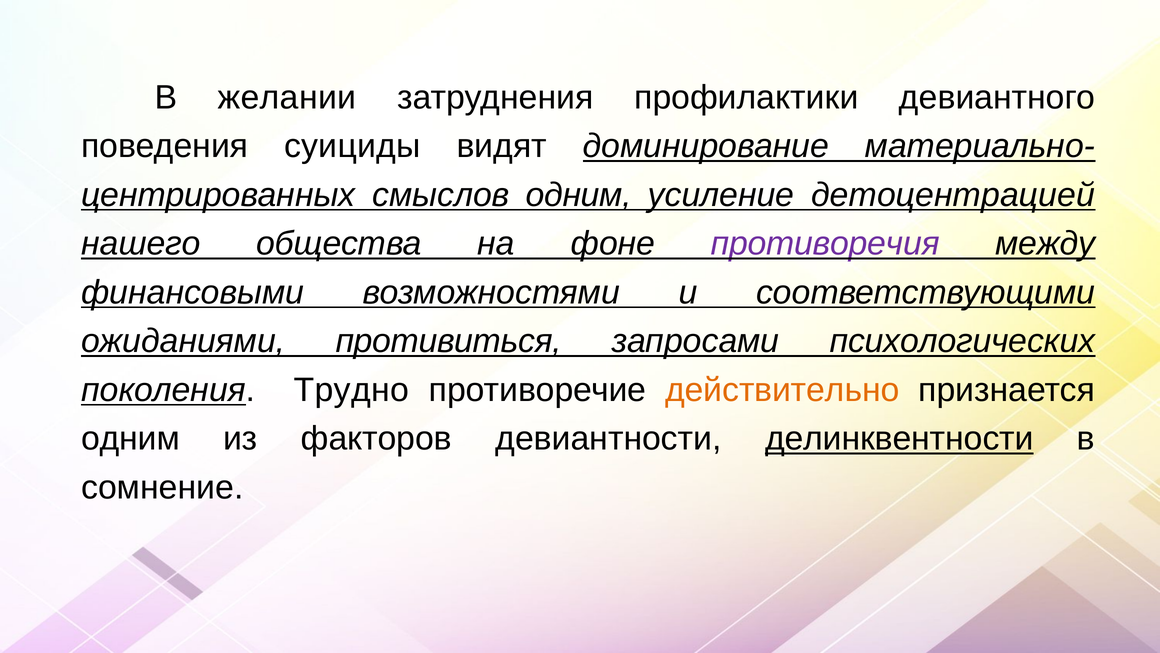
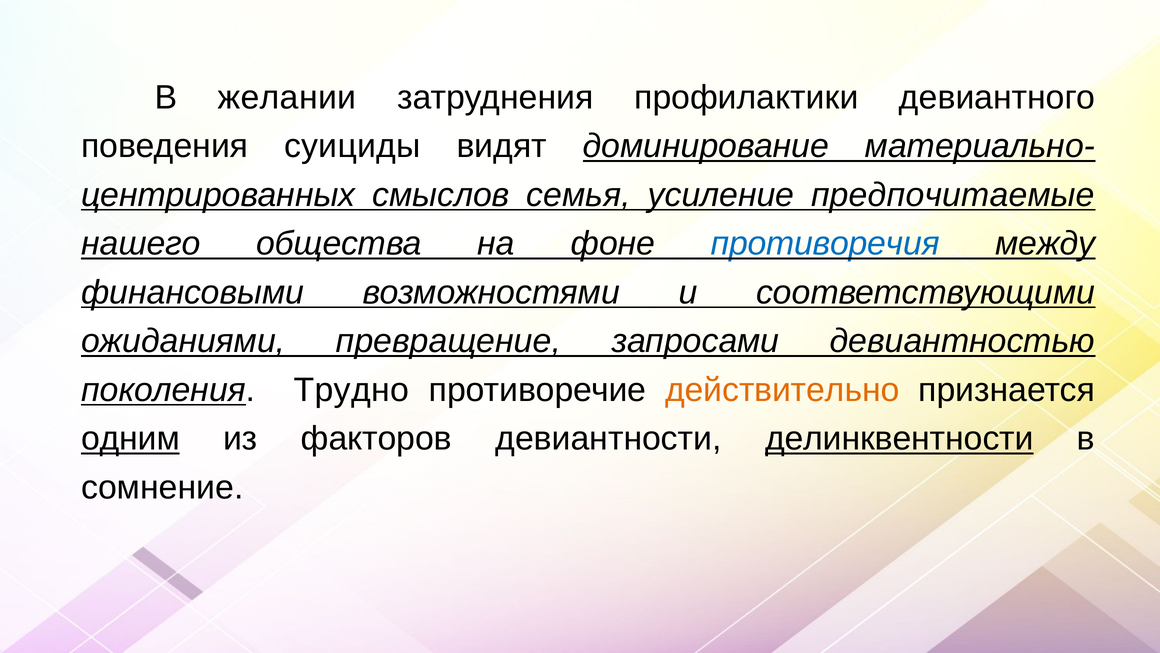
смыслов одним: одним -> семья
детоцентрацией: детоцентрацией -> предпочитаемые
противоречия colour: purple -> blue
противиться: противиться -> превращение
психологических: психологических -> девиантностью
одним at (131, 438) underline: none -> present
